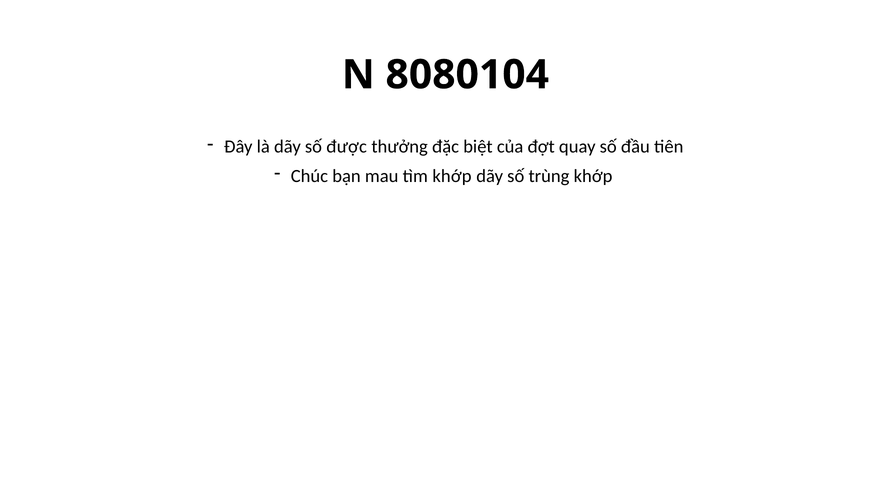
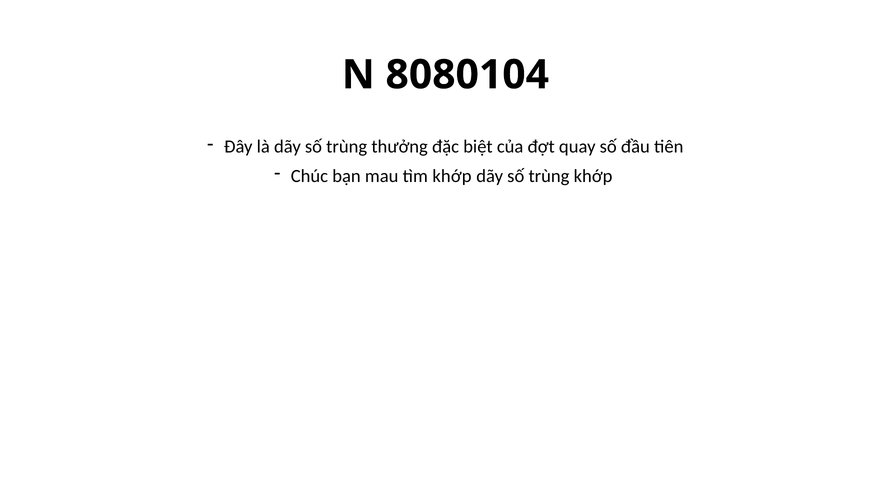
là dãy số được: được -> trùng
